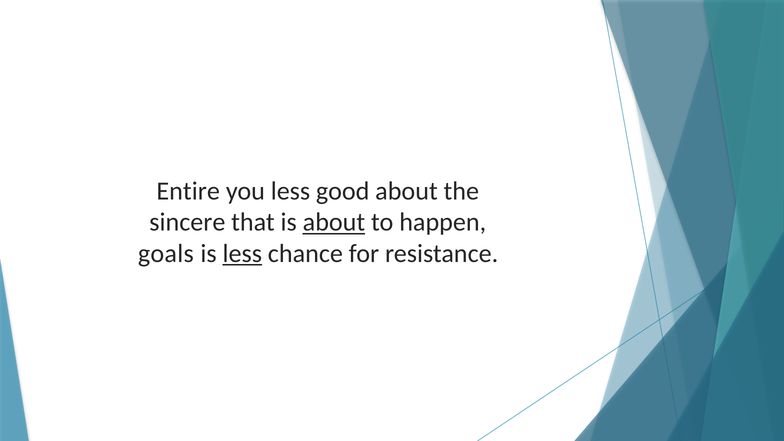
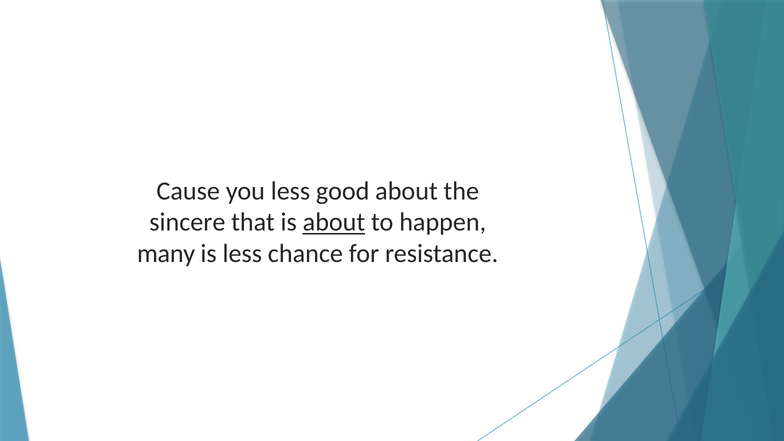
Entire: Entire -> Cause
goals: goals -> many
less at (242, 254) underline: present -> none
